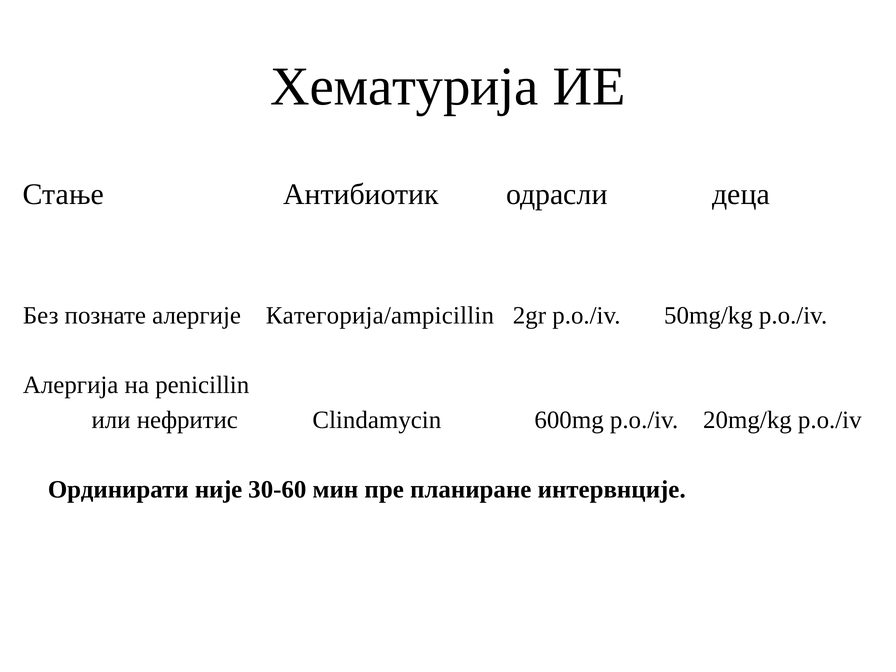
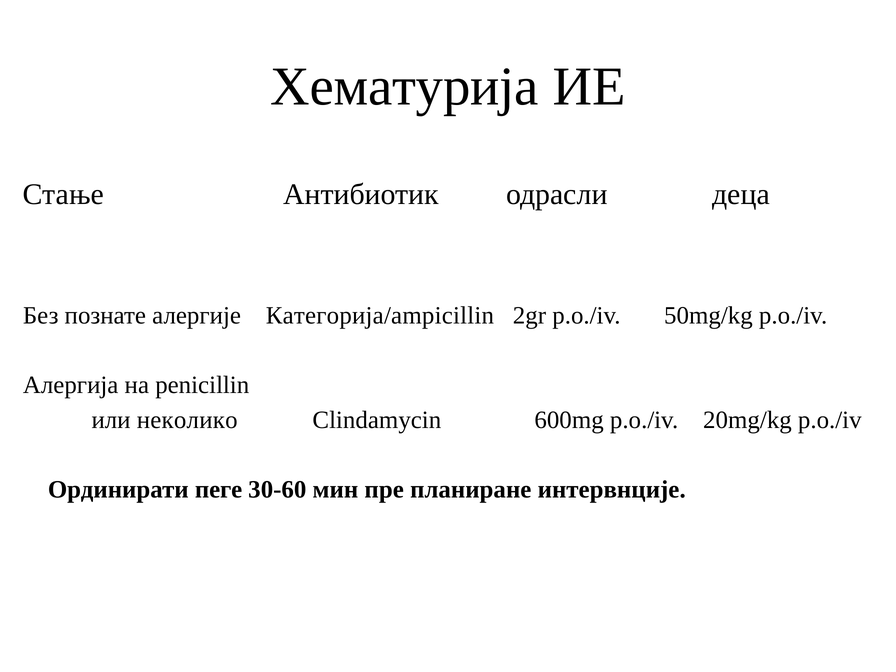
нефритис: нефритис -> неколико
није: није -> пеге
